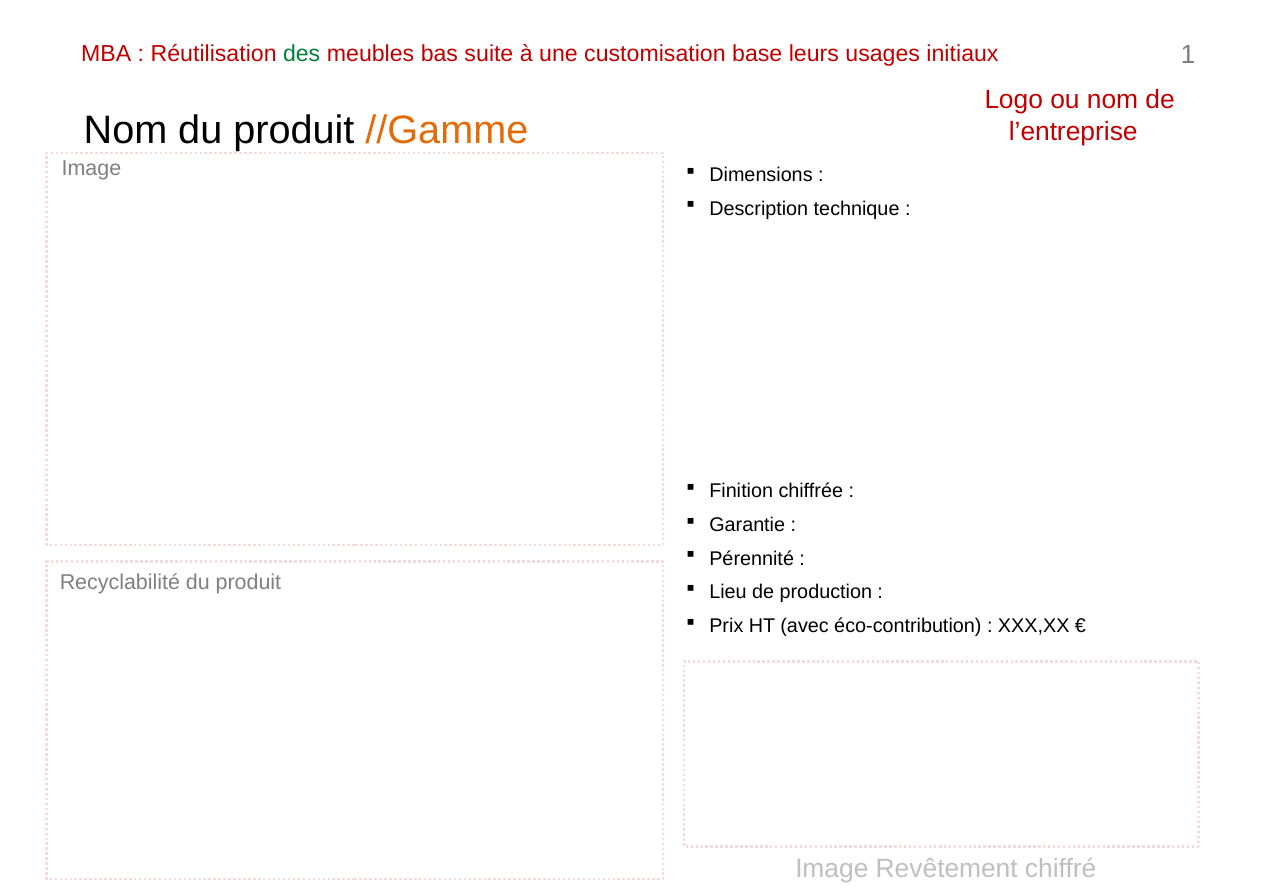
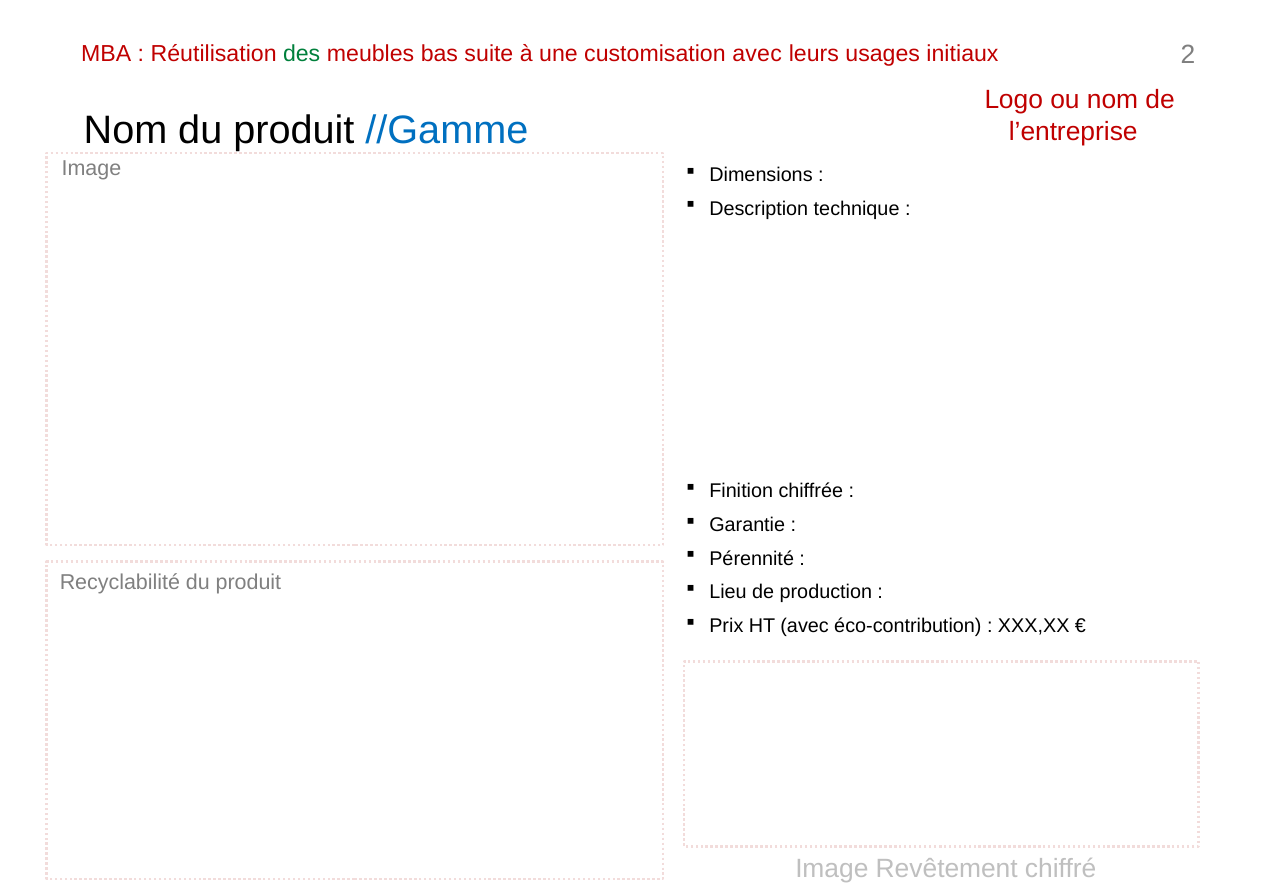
customisation base: base -> avec
1: 1 -> 2
//Gamme colour: orange -> blue
